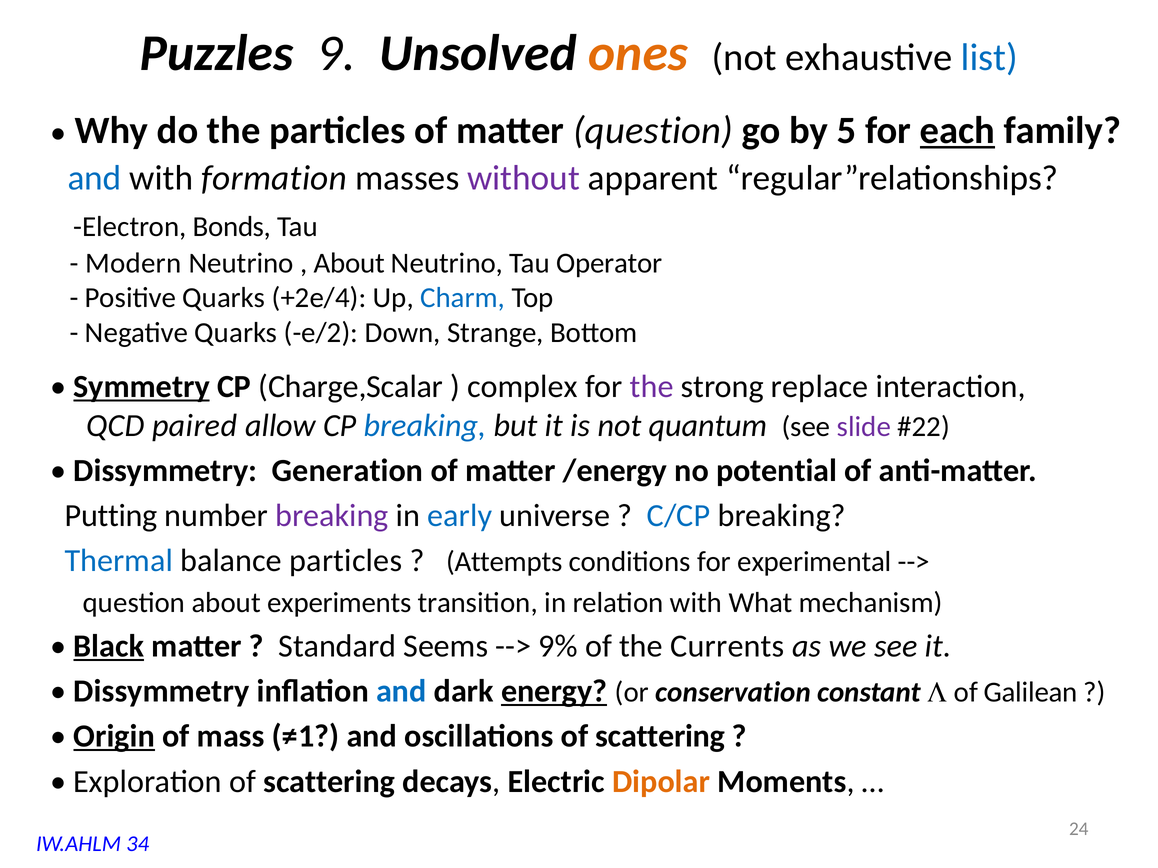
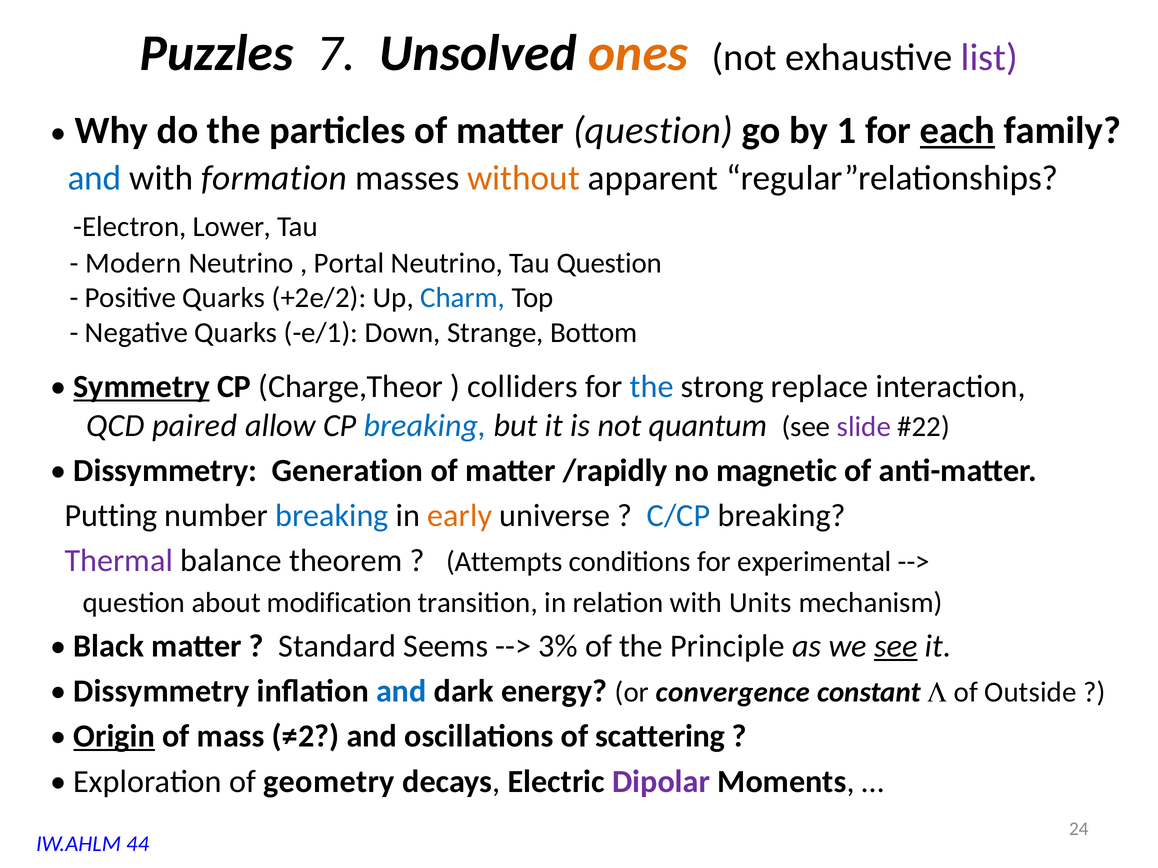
9: 9 -> 7
list colour: blue -> purple
5: 5 -> 1
without colour: purple -> orange
Bonds: Bonds -> Lower
About at (349, 263): About -> Portal
Tau Operator: Operator -> Question
+2e/4: +2e/4 -> +2e/2
e/2: e/2 -> e/1
Charge,Scalar: Charge,Scalar -> Charge,Theor
complex: complex -> colliders
the at (652, 387) colour: purple -> blue
/energy: /energy -> /rapidly
potential: potential -> magnetic
breaking at (332, 516) colour: purple -> blue
early colour: blue -> orange
Thermal colour: blue -> purple
balance particles: particles -> theorem
experiments: experiments -> modification
What: What -> Units
Black underline: present -> none
9%: 9% -> 3%
Currents: Currents -> Principle
see at (896, 647) underline: none -> present
energy underline: present -> none
conservation: conservation -> convergence
Galilean: Galilean -> Outside
≠1: ≠1 -> ≠2
Exploration of scattering: scattering -> geometry
Dipolar colour: orange -> purple
34: 34 -> 44
